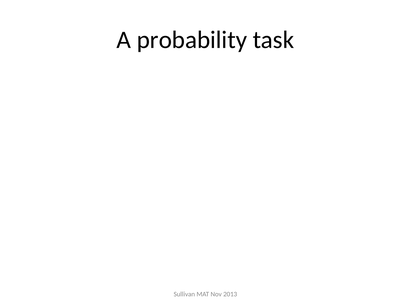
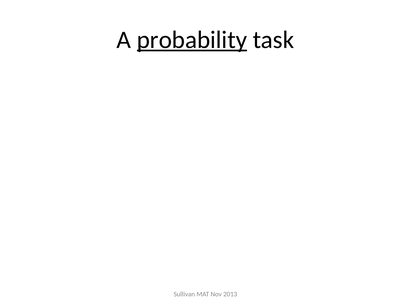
probability underline: none -> present
